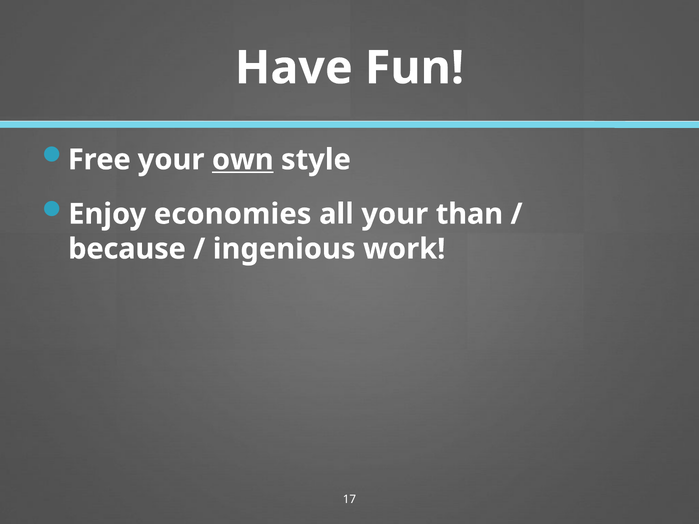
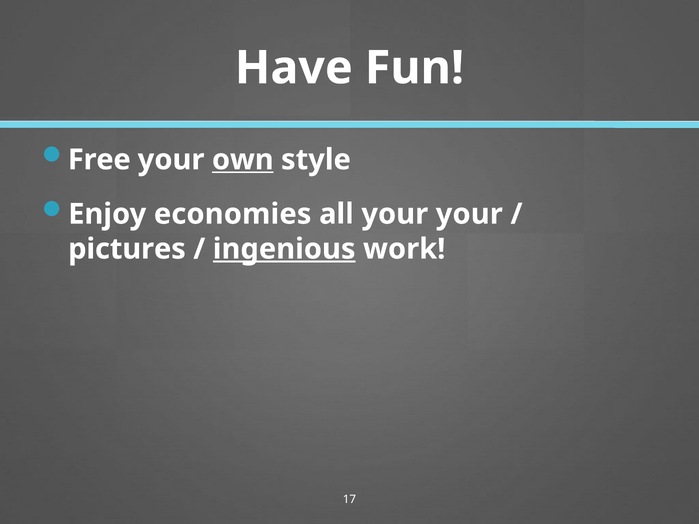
your than: than -> your
because: because -> pictures
ingenious underline: none -> present
